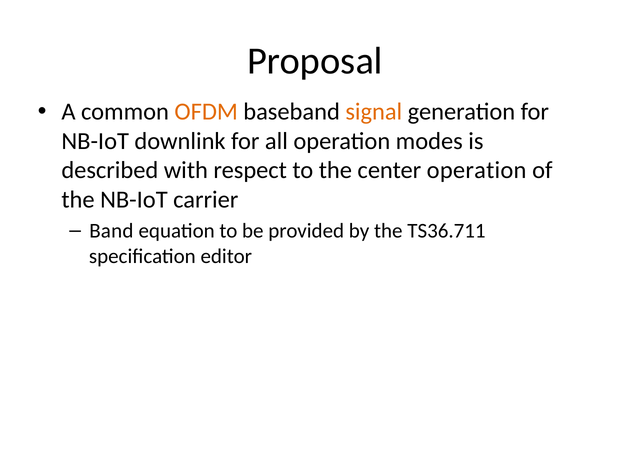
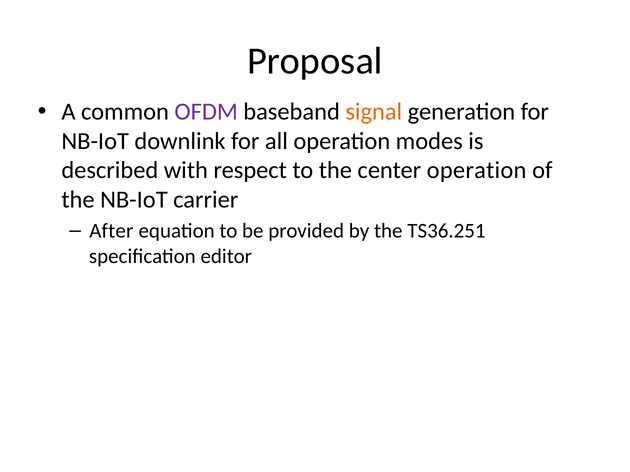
OFDM colour: orange -> purple
Band: Band -> After
TS36.711: TS36.711 -> TS36.251
